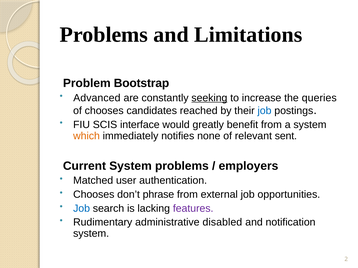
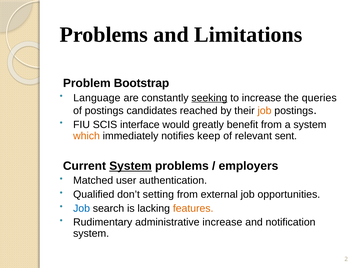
Advanced: Advanced -> Language
of chooses: chooses -> postings
job at (265, 111) colour: blue -> orange
none: none -> keep
System at (131, 166) underline: none -> present
Chooses at (94, 195): Chooses -> Qualified
phrase: phrase -> setting
features colour: purple -> orange
administrative disabled: disabled -> increase
